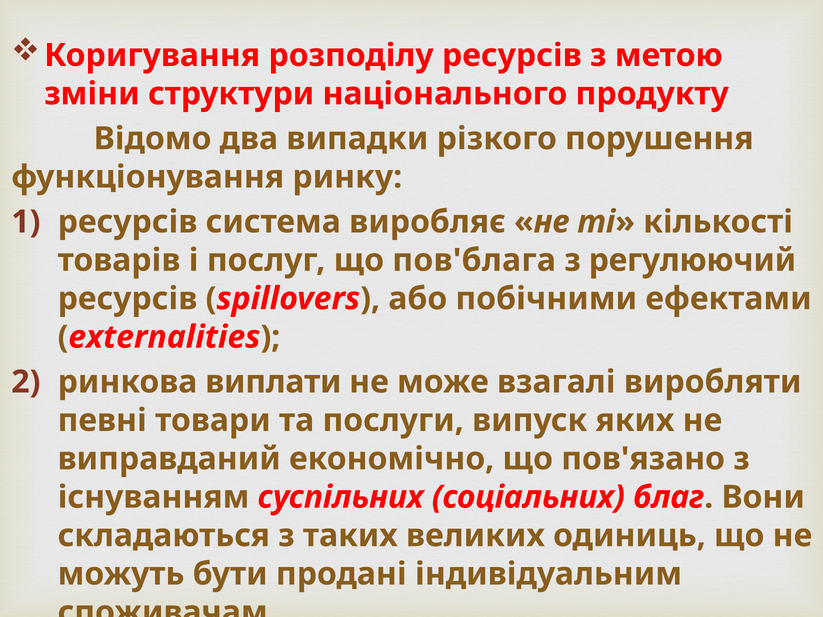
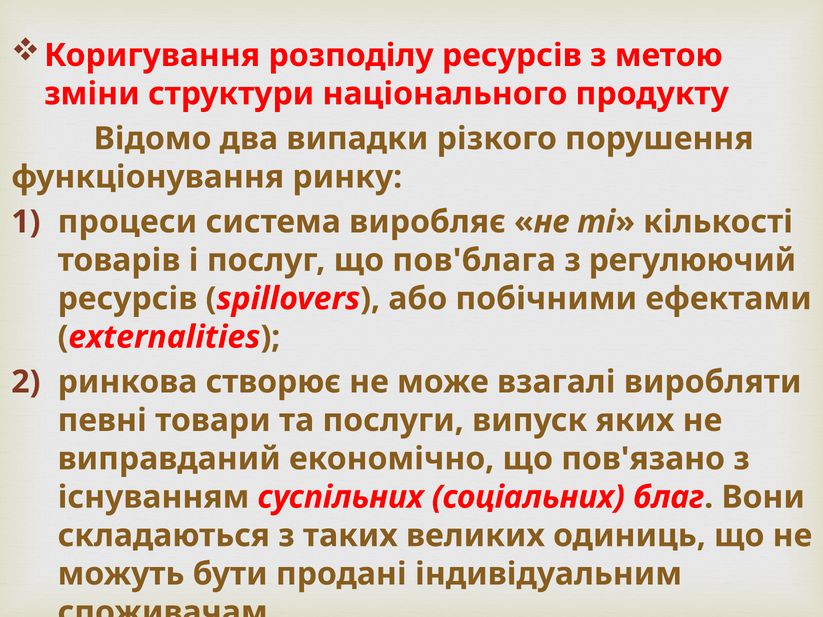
ресурсів at (128, 222): ресурсів -> процеси
виплати: виплати -> створює
